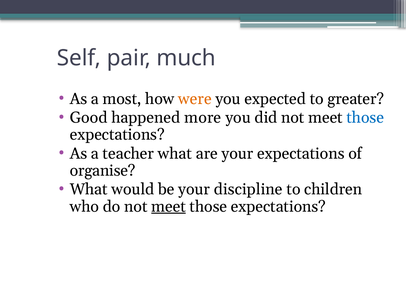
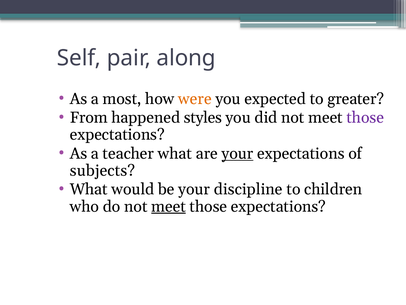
much: much -> along
Good: Good -> From
more: more -> styles
those at (365, 117) colour: blue -> purple
your at (238, 153) underline: none -> present
organise: organise -> subjects
